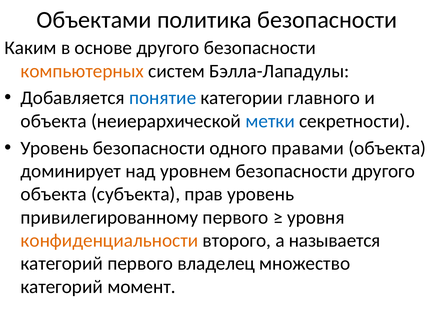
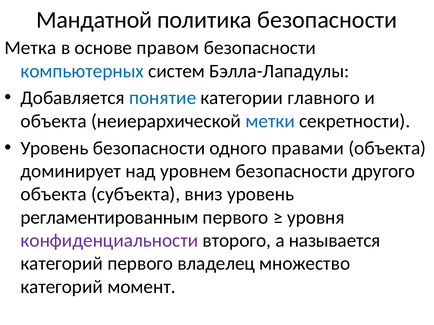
Объектами: Объектами -> Мандатной
Каким: Каким -> Метка
основе другого: другого -> правом
компьютерных colour: orange -> blue
прав: прав -> вниз
привилегированному: привилегированному -> регламентированным
конфиденциальности colour: orange -> purple
